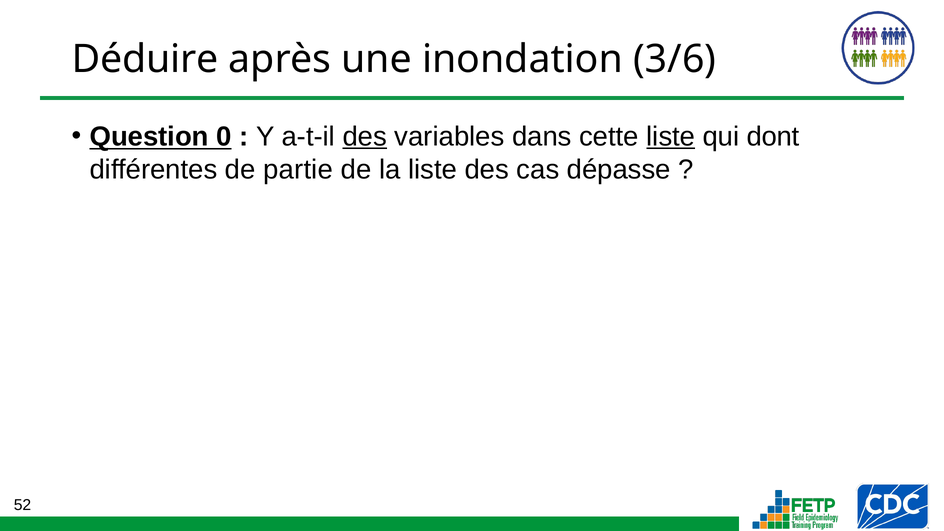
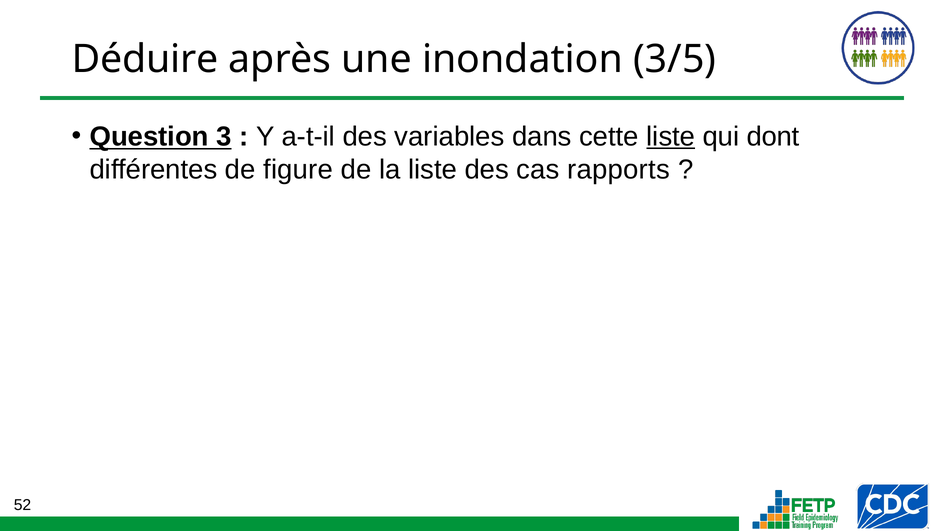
3/6: 3/6 -> 3/5
0: 0 -> 3
des at (365, 136) underline: present -> none
partie: partie -> figure
dépasse: dépasse -> rapports
